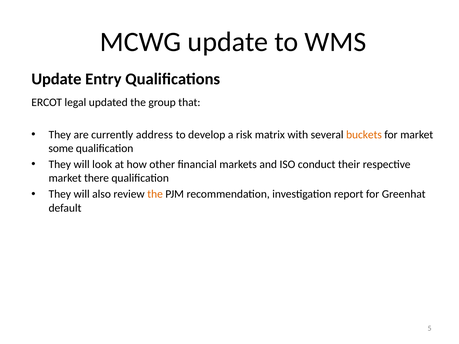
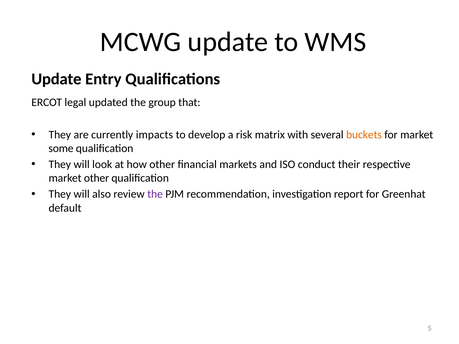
address: address -> impacts
market there: there -> other
the at (155, 194) colour: orange -> purple
